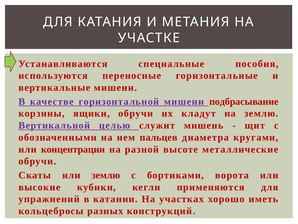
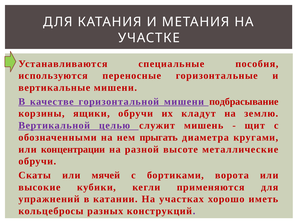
пальцев: пальцев -> прыгать
или землю: землю -> мячей
